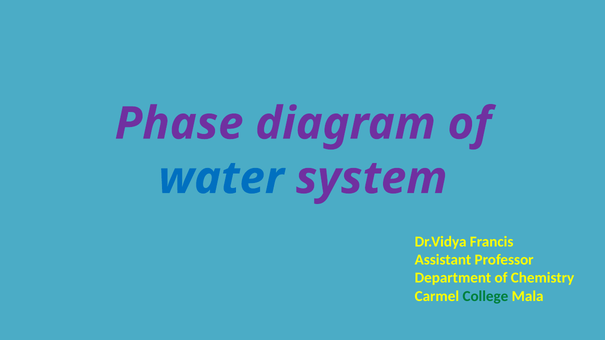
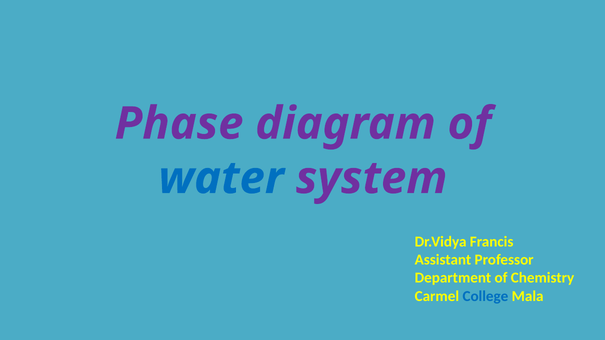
College colour: green -> blue
